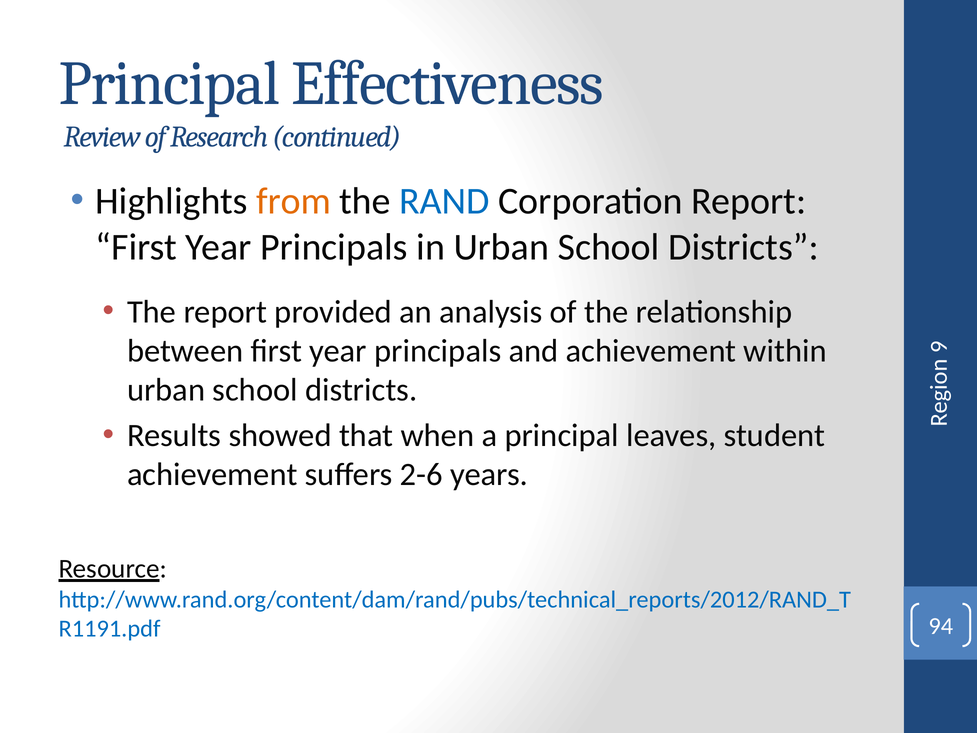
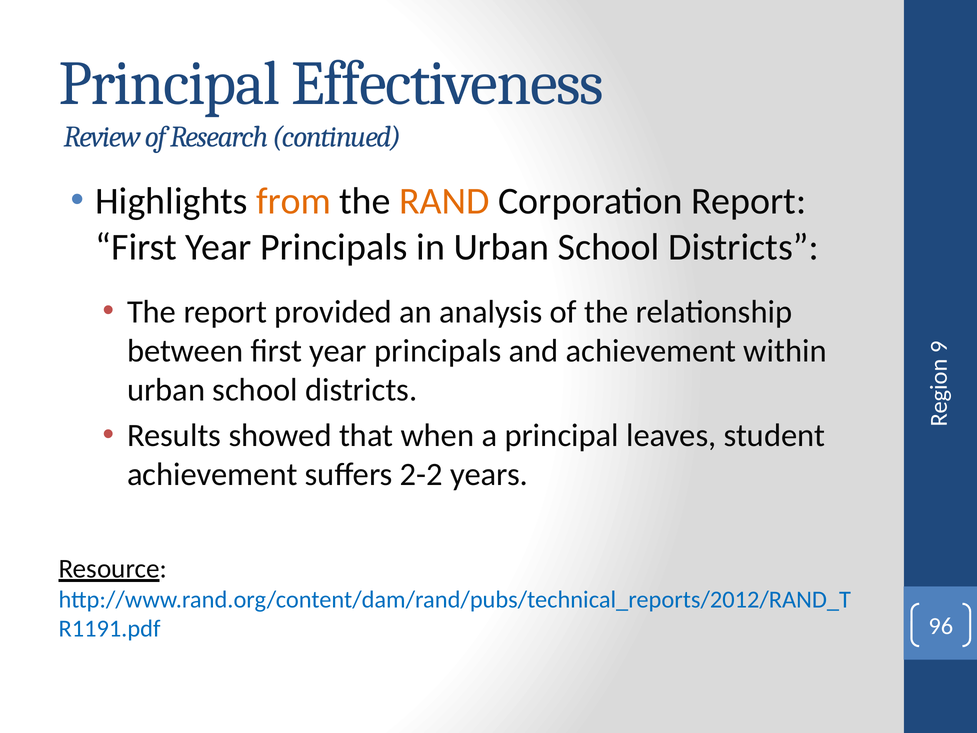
RAND colour: blue -> orange
2-6: 2-6 -> 2-2
94: 94 -> 96
